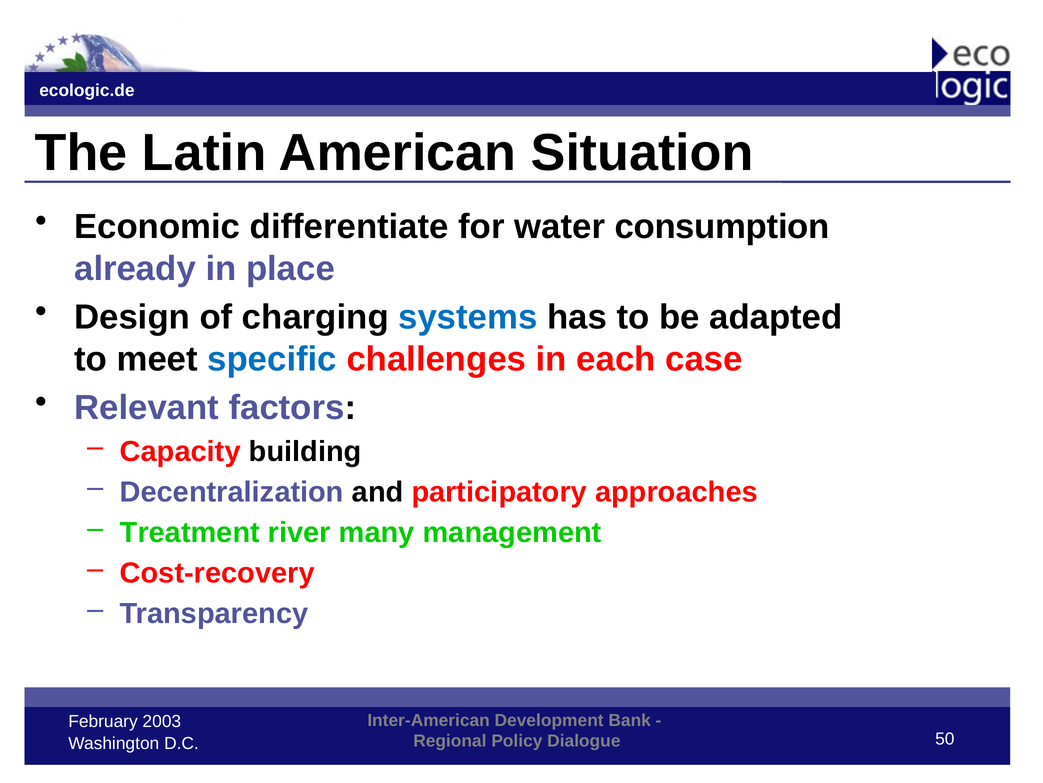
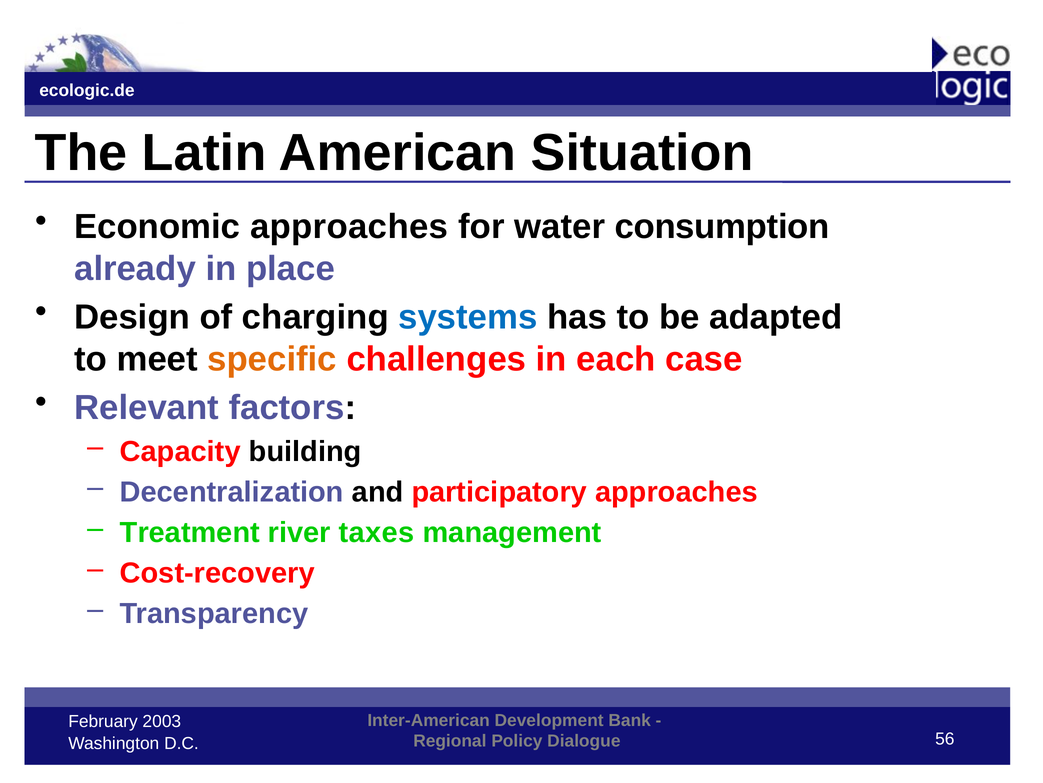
Economic differentiate: differentiate -> approaches
specific colour: blue -> orange
many: many -> taxes
50: 50 -> 56
